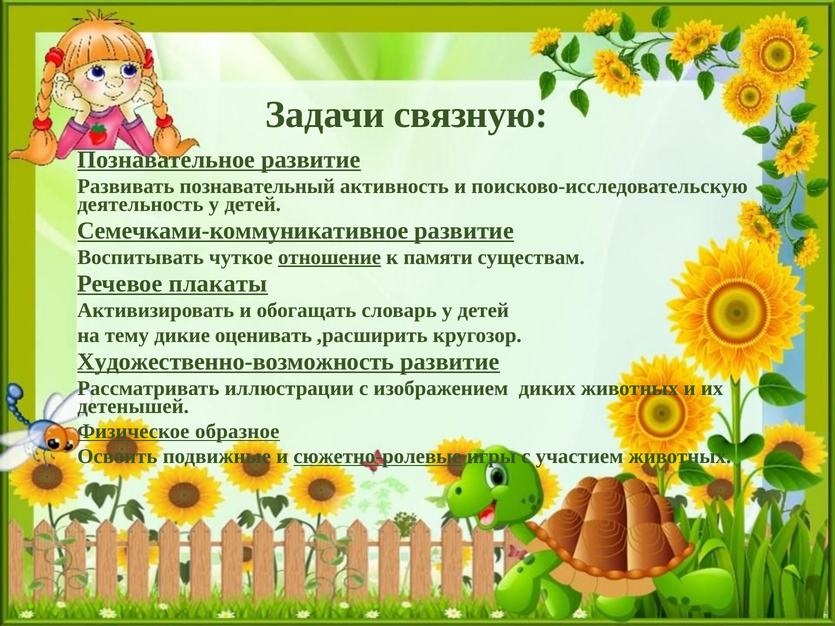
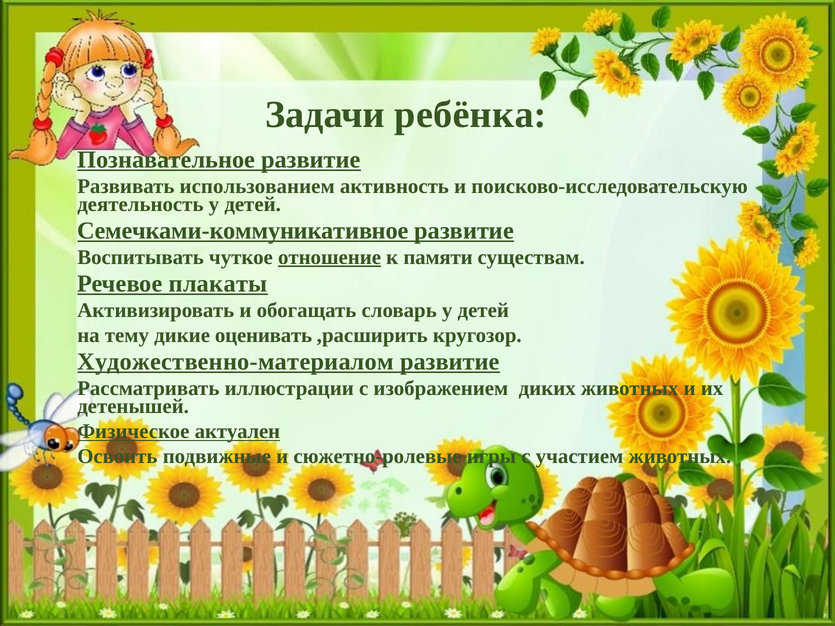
связную: связную -> ребёнка
познавательный: познавательный -> использованием
Художественно-возможность: Художественно-возможность -> Художественно-материалом
образное: образное -> актуален
сюжетно-ролевые underline: present -> none
